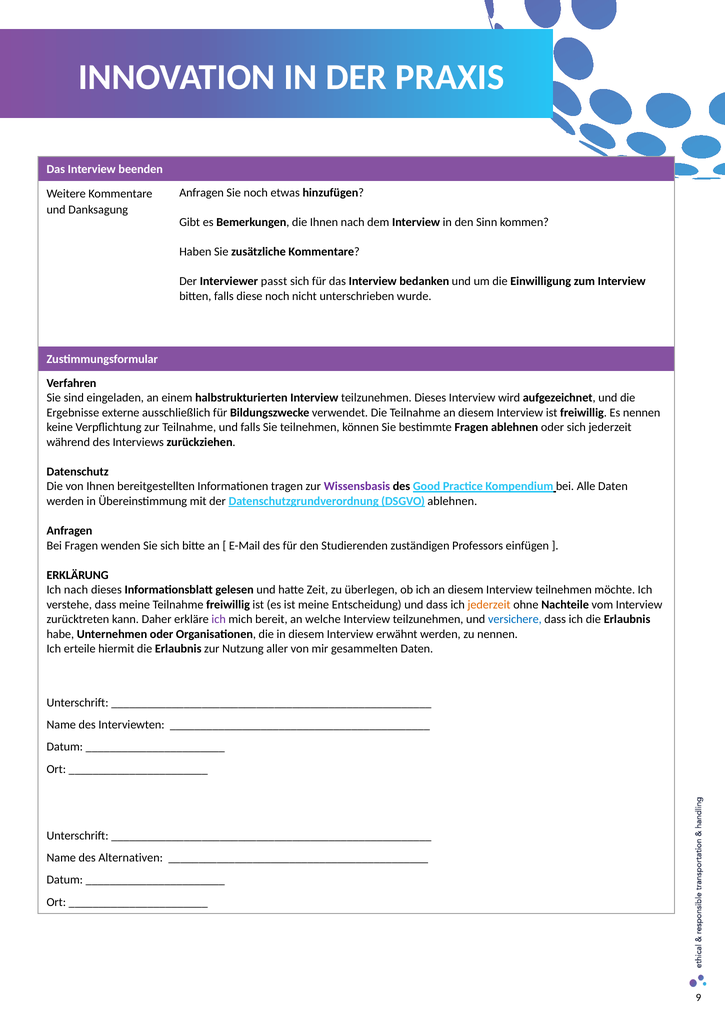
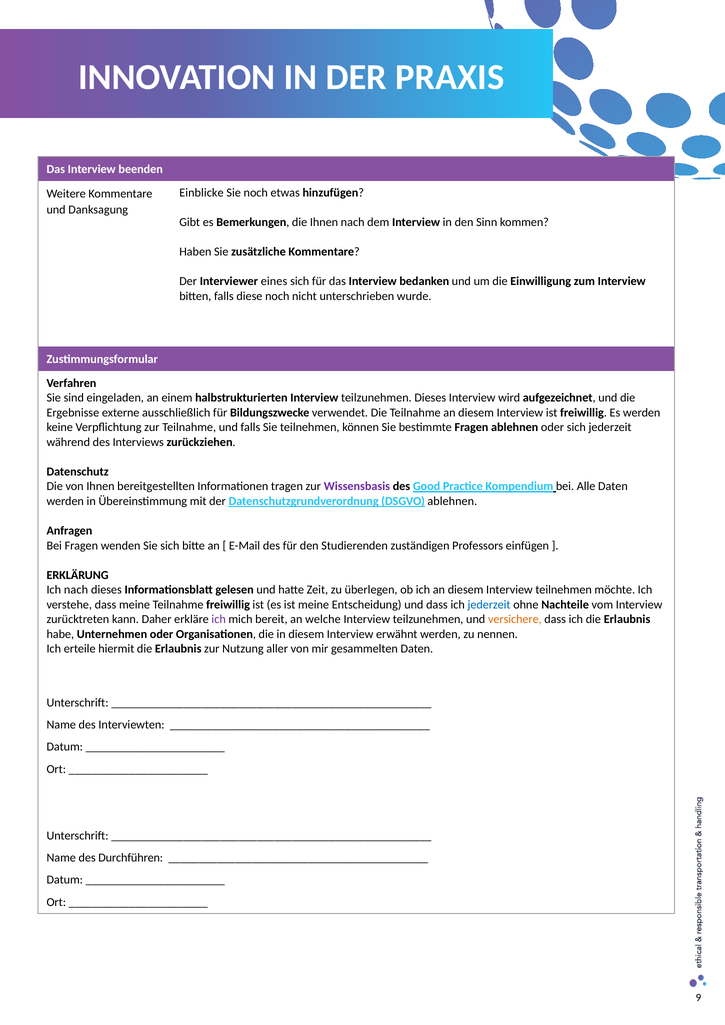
Anfragen at (202, 193): Anfragen -> Einblicke
passt: passt -> eines
Es nennen: nennen -> werden
jederzeit at (489, 605) colour: orange -> blue
versichere colour: blue -> orange
Alternativen: Alternativen -> Durchführen
